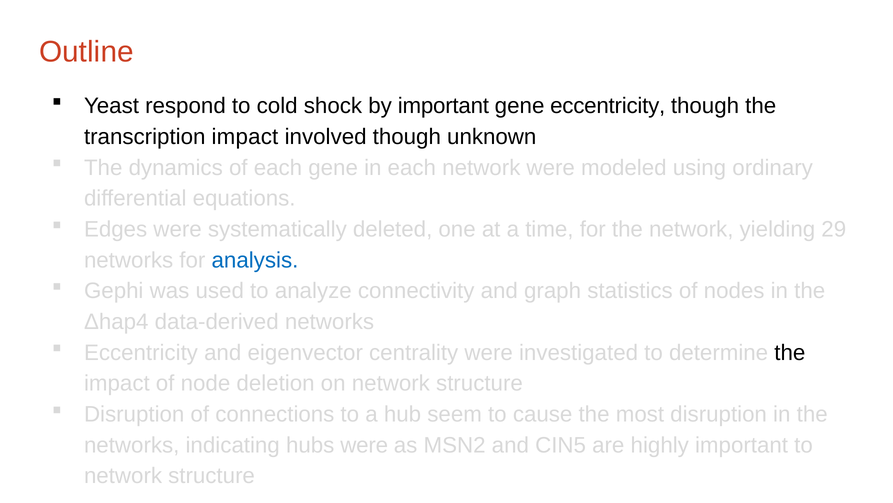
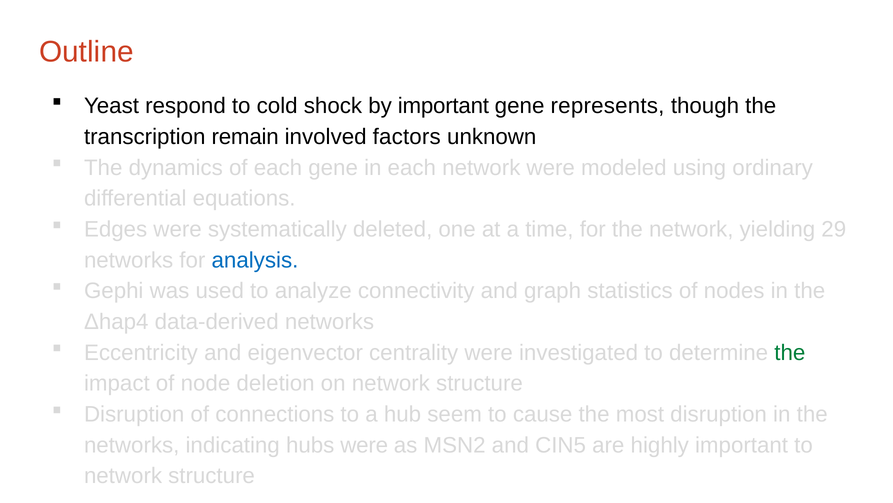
gene eccentricity: eccentricity -> represents
transcription impact: impact -> remain
involved though: though -> factors
the at (790, 352) colour: black -> green
